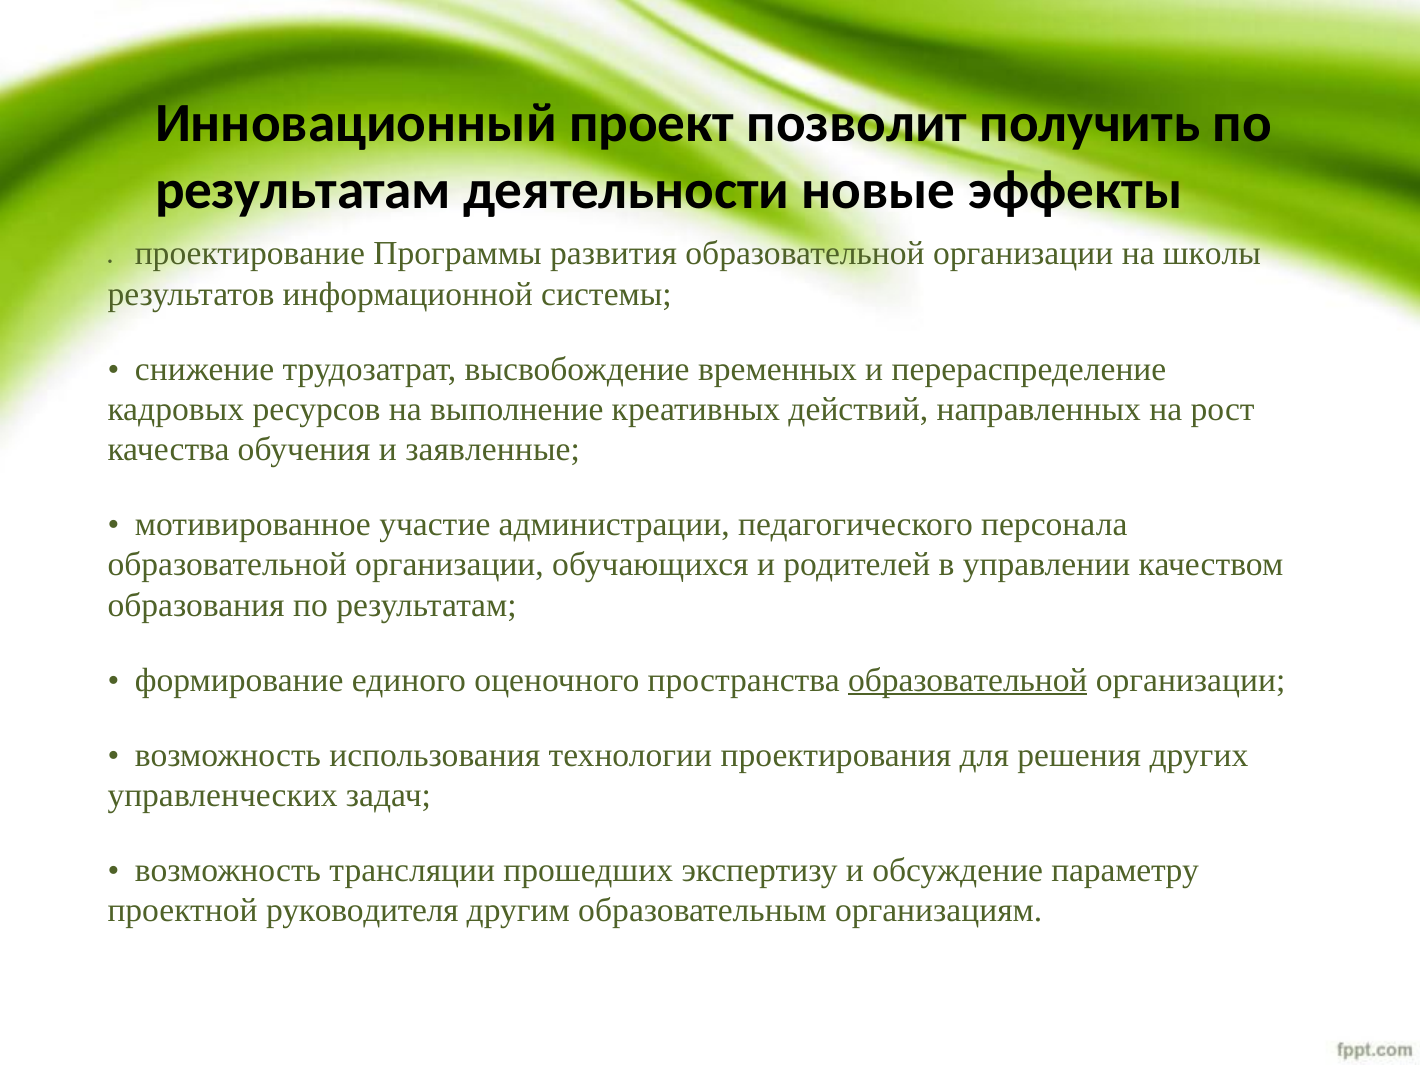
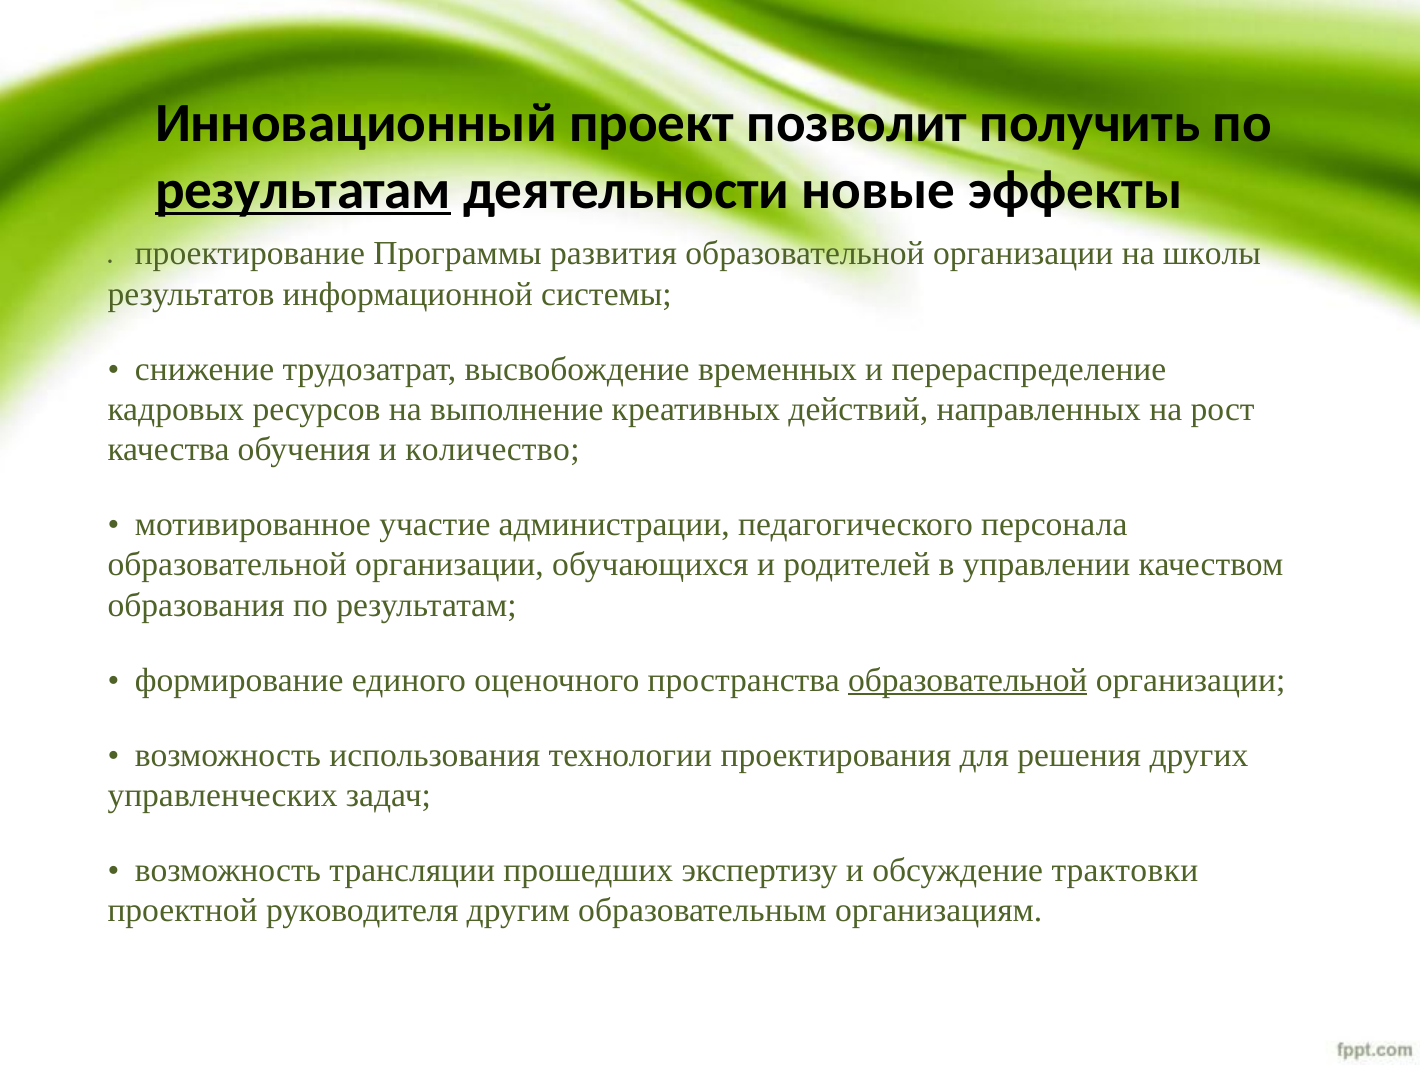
результатам at (303, 190) underline: none -> present
заявленные: заявленные -> количество
параметру: параметру -> трактовки
